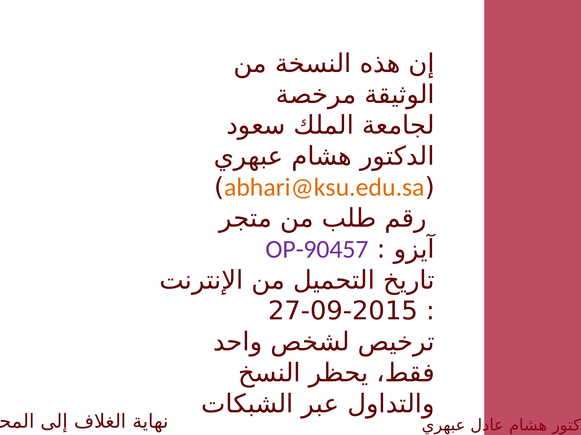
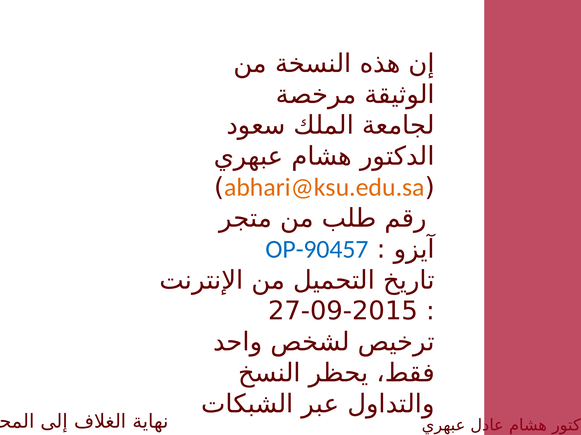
OP-90457 colour: purple -> blue
